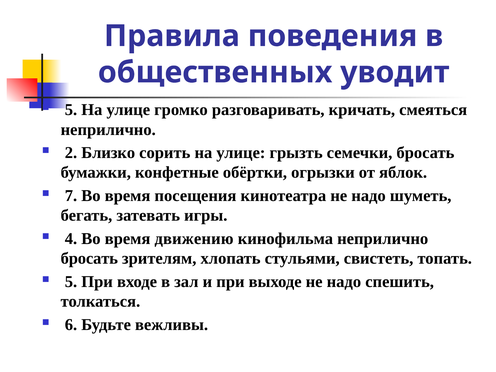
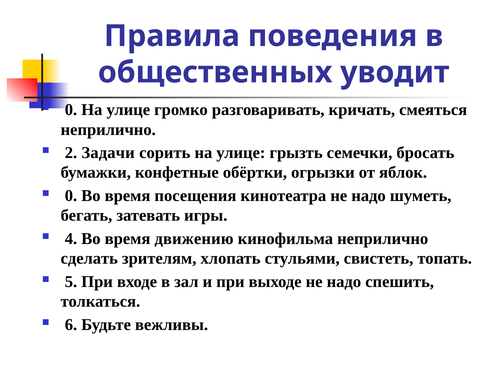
5 at (71, 110): 5 -> 0
Близко: Близко -> Задачи
7 at (71, 196): 7 -> 0
бросать at (89, 258): бросать -> сделать
